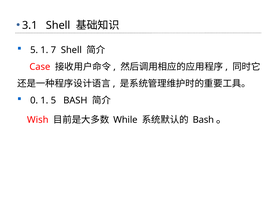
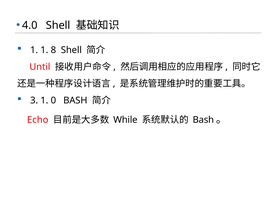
3.1: 3.1 -> 4.0
5 at (34, 50): 5 -> 1
7: 7 -> 8
Case: Case -> Until
0: 0 -> 3
1 5: 5 -> 0
Wish: Wish -> Echo
